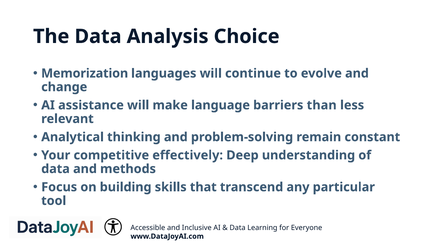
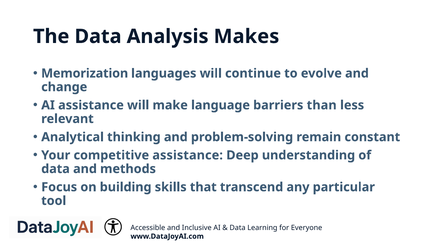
Choice: Choice -> Makes
competitive effectively: effectively -> assistance
